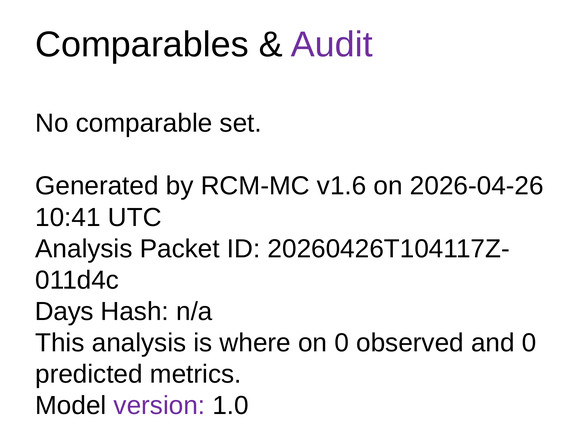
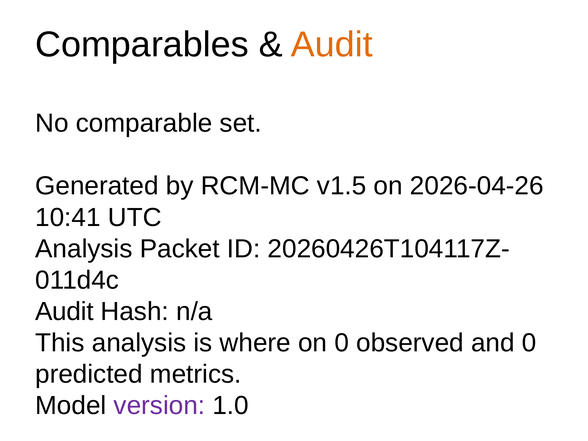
Audit at (332, 45) colour: purple -> orange
v1.6: v1.6 -> v1.5
Days at (64, 312): Days -> Audit
